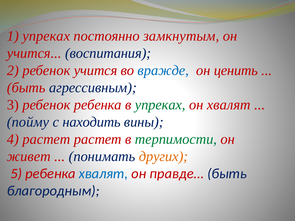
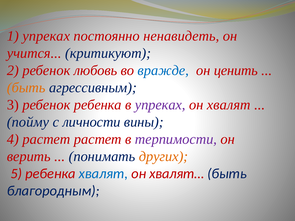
замкнутым: замкнутым -> ненавидеть
воспитания: воспитания -> критикуют
ребенок учится: учится -> любовь
быть at (26, 88) colour: red -> orange
упреках at (160, 105) colour: green -> purple
находить: находить -> личности
терпимости colour: green -> purple
живет: живет -> верить
правде…: правде… -> хвалят…
